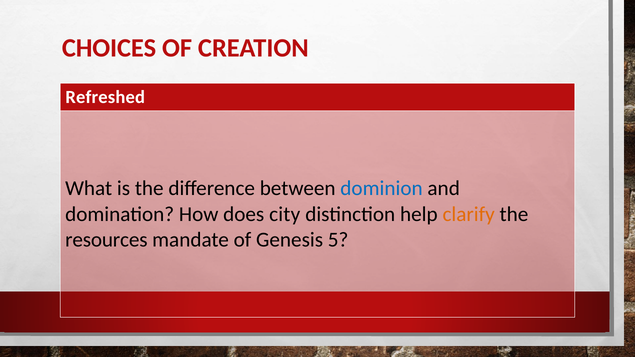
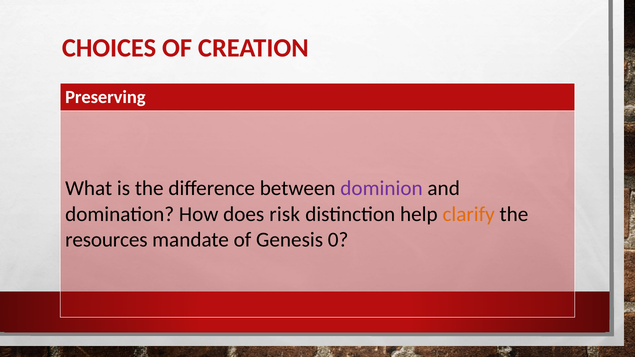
Refreshed: Refreshed -> Preserving
dominion colour: blue -> purple
city: city -> risk
5: 5 -> 0
